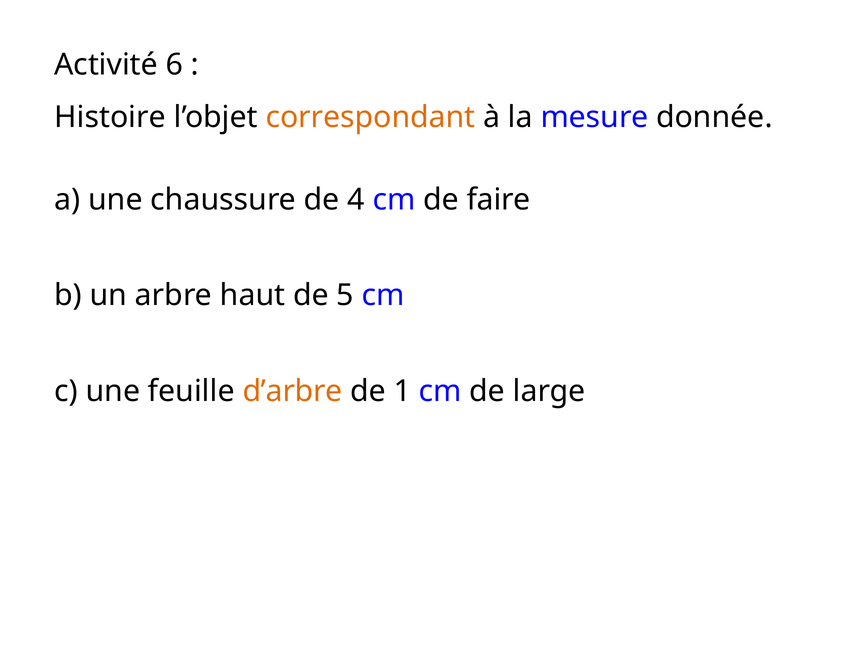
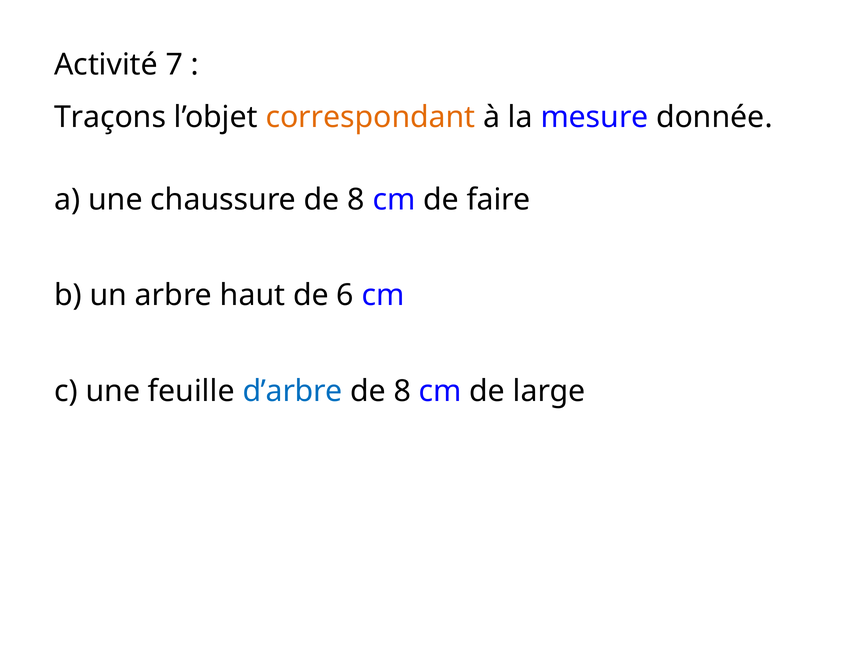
6: 6 -> 7
Histoire: Histoire -> Traçons
chaussure de 4: 4 -> 8
5: 5 -> 6
d’arbre colour: orange -> blue
1 at (402, 391): 1 -> 8
